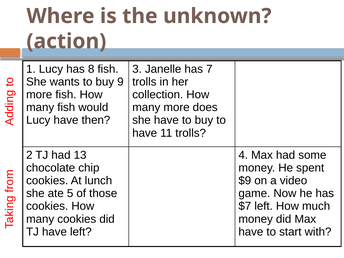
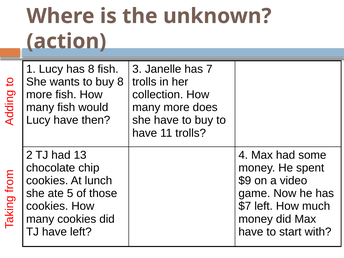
buy 9: 9 -> 8
